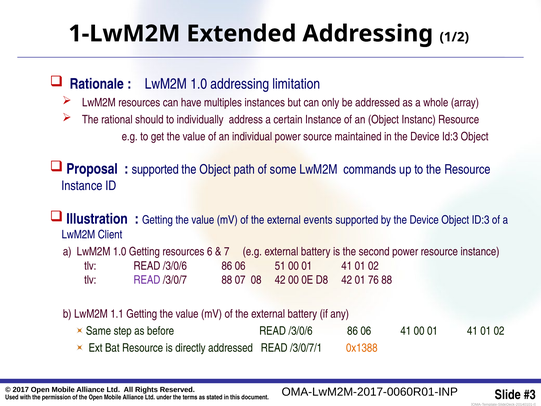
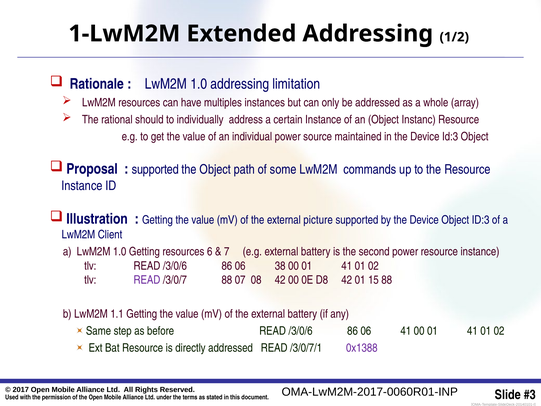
events: events -> picture
51: 51 -> 38
76: 76 -> 15
0x1388 colour: orange -> purple
